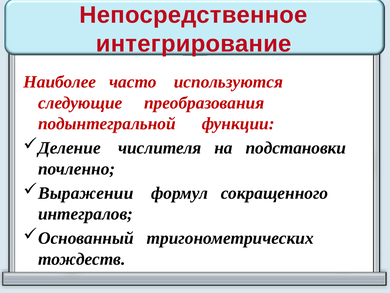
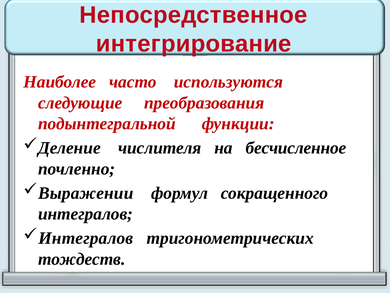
подстановки: подстановки -> бесчисленное
Основанный at (86, 238): Основанный -> Интегралов
